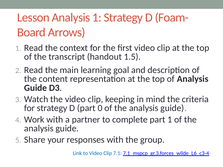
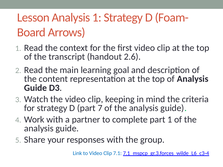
1.5: 1.5 -> 2.6
0: 0 -> 7
